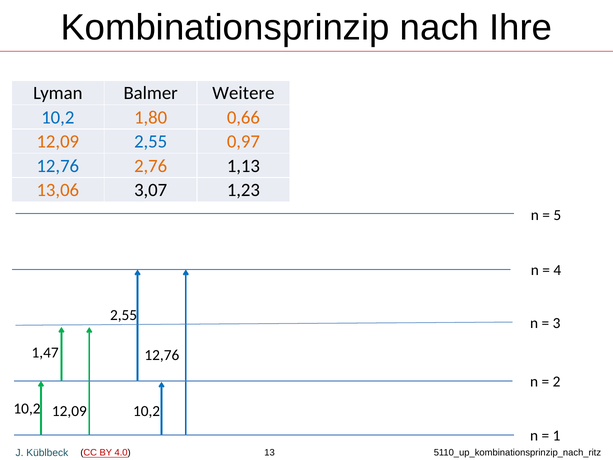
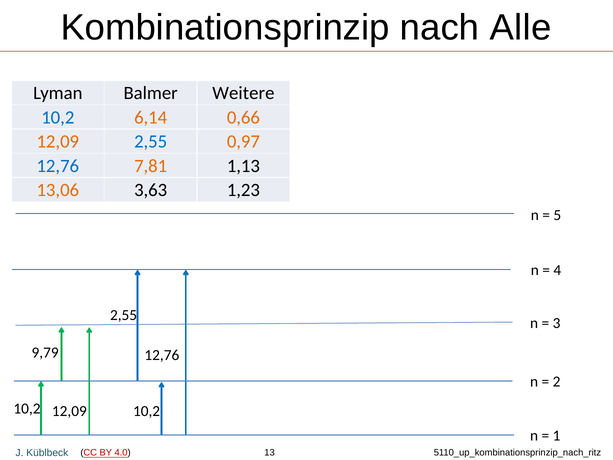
Ihre: Ihre -> Alle
1,80: 1,80 -> 6,14
2,76: 2,76 -> 7,81
3,07: 3,07 -> 3,63
1,47: 1,47 -> 9,79
